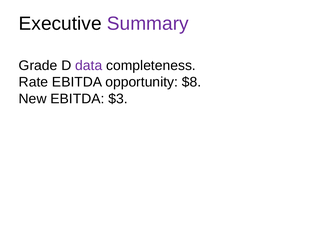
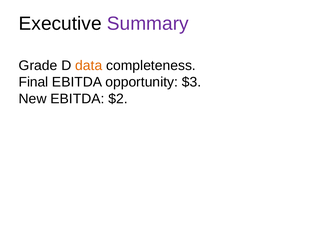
data colour: purple -> orange
Rate: Rate -> Final
$8: $8 -> $3
$3: $3 -> $2
